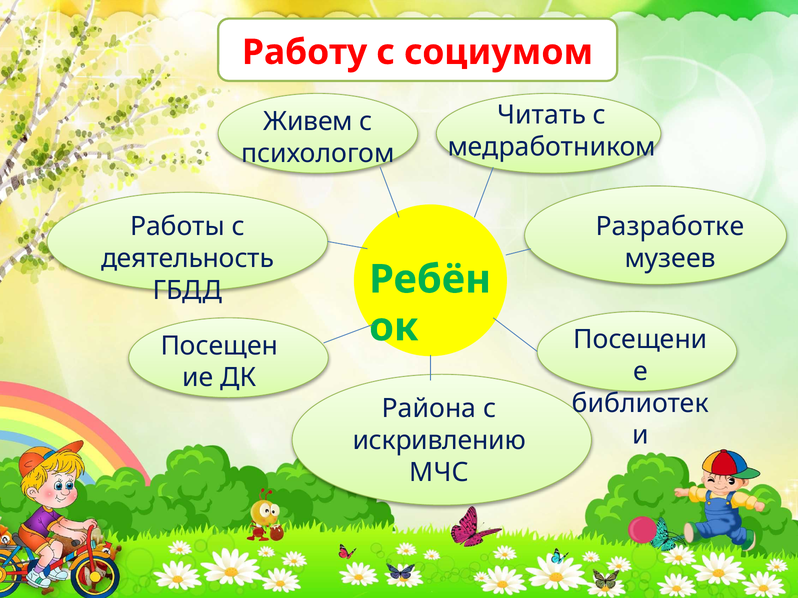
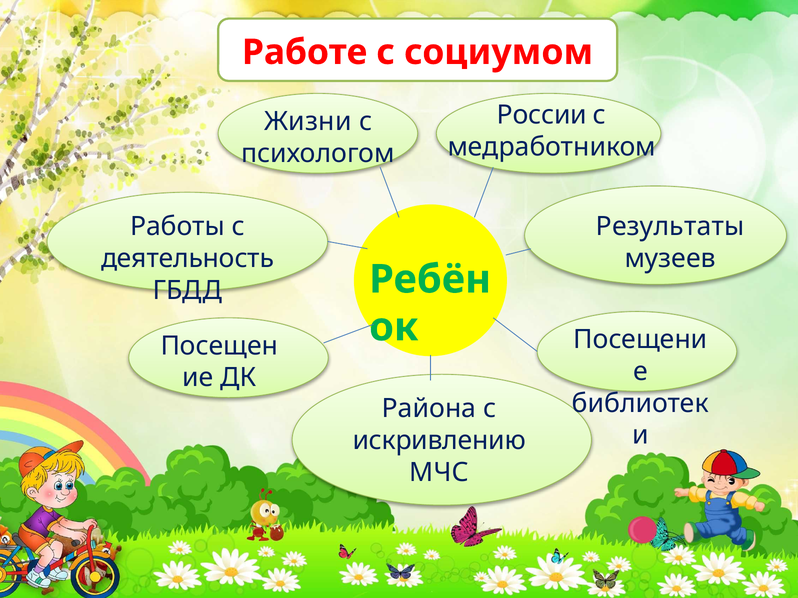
Работу: Работу -> Работе
Читать: Читать -> России
Живем: Живем -> Жизни
Разработке: Разработке -> Результаты
